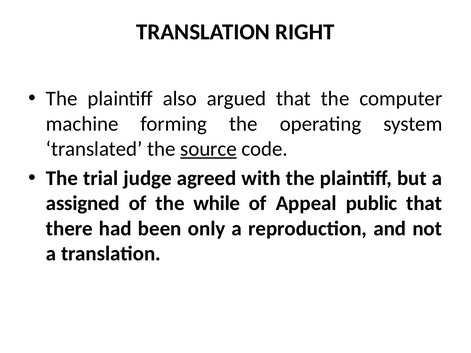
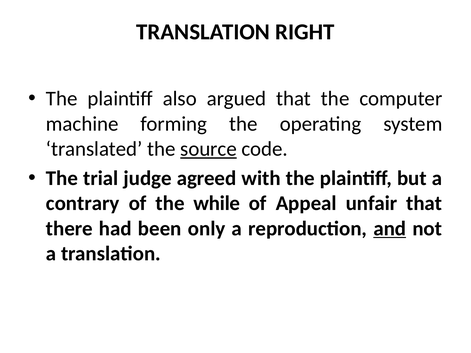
assigned: assigned -> contrary
public: public -> unfair
and underline: none -> present
